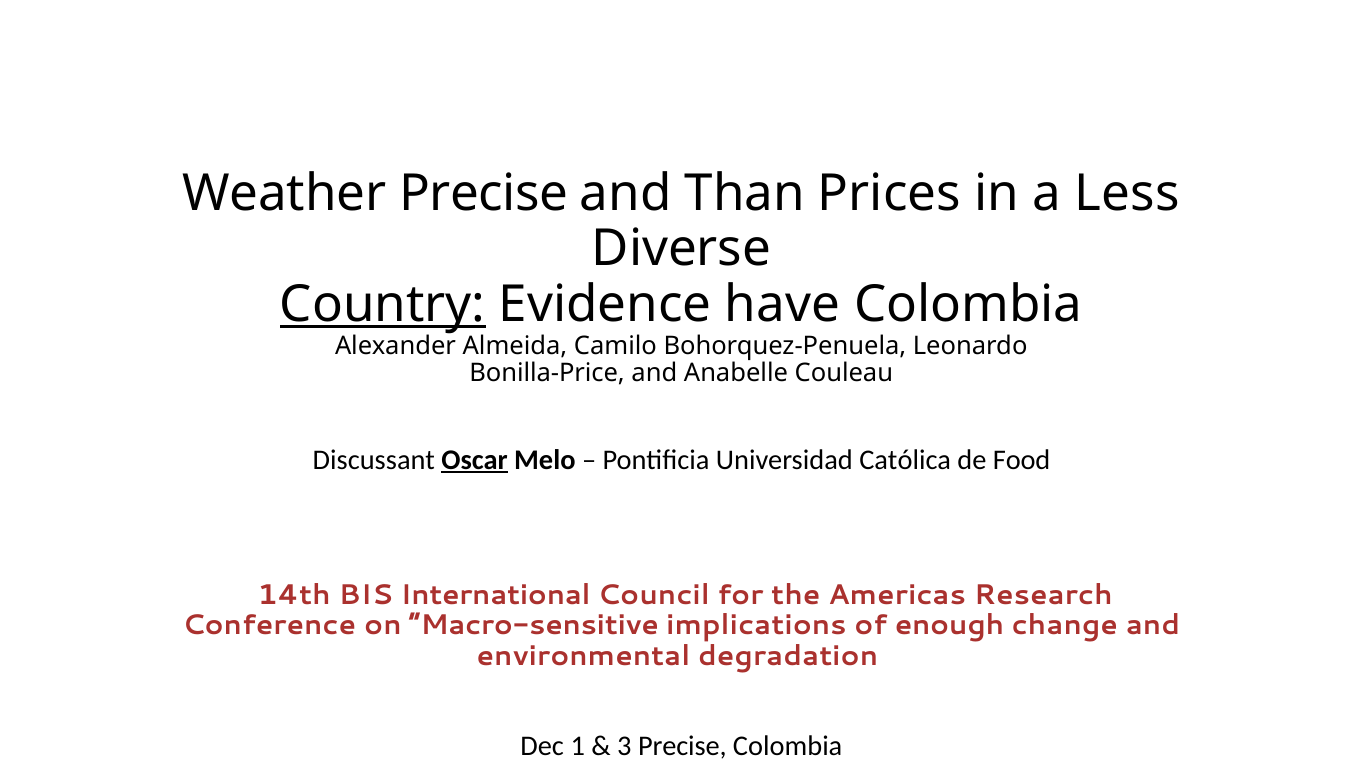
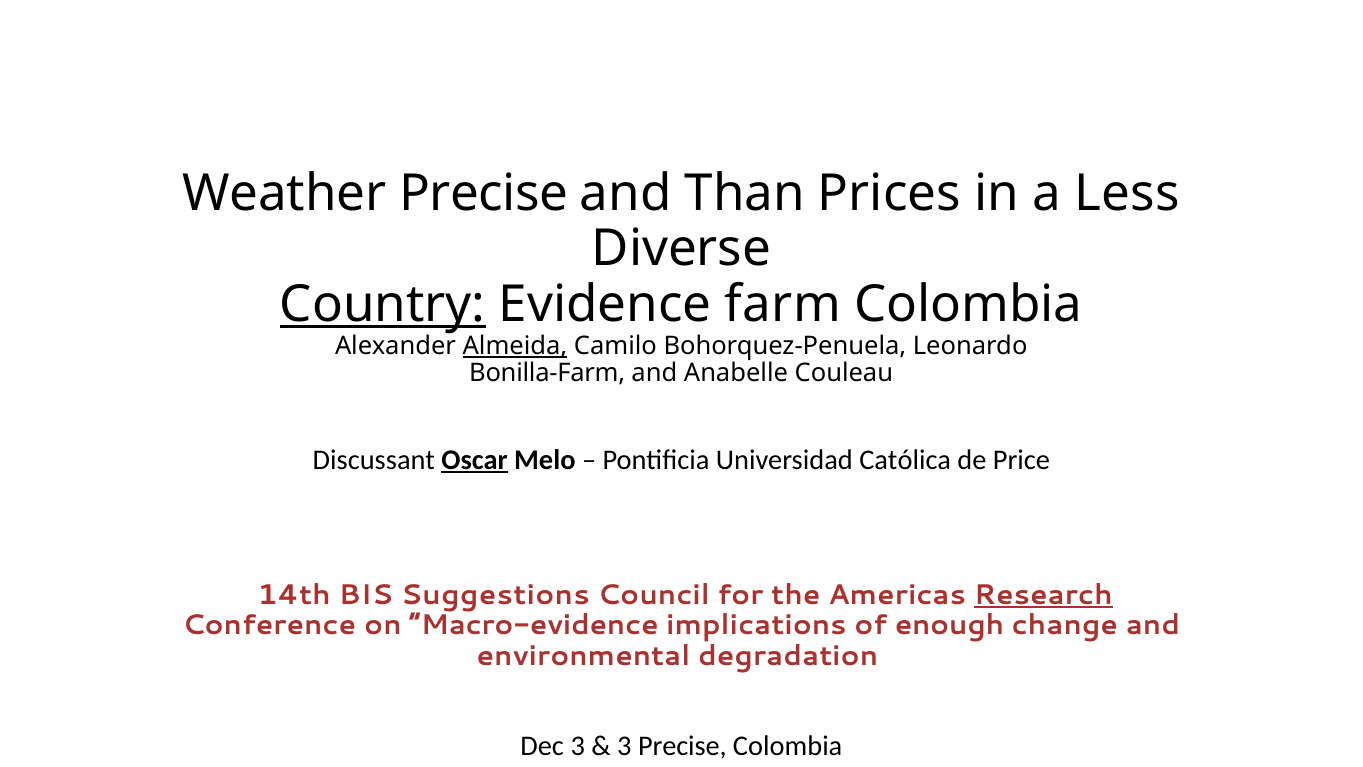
have: have -> farm
Almeida underline: none -> present
Bonilla-Price: Bonilla-Price -> Bonilla-Farm
Food: Food -> Price
International: International -> Suggestions
Research underline: none -> present
Macro-sensitive: Macro-sensitive -> Macro-evidence
Dec 1: 1 -> 3
